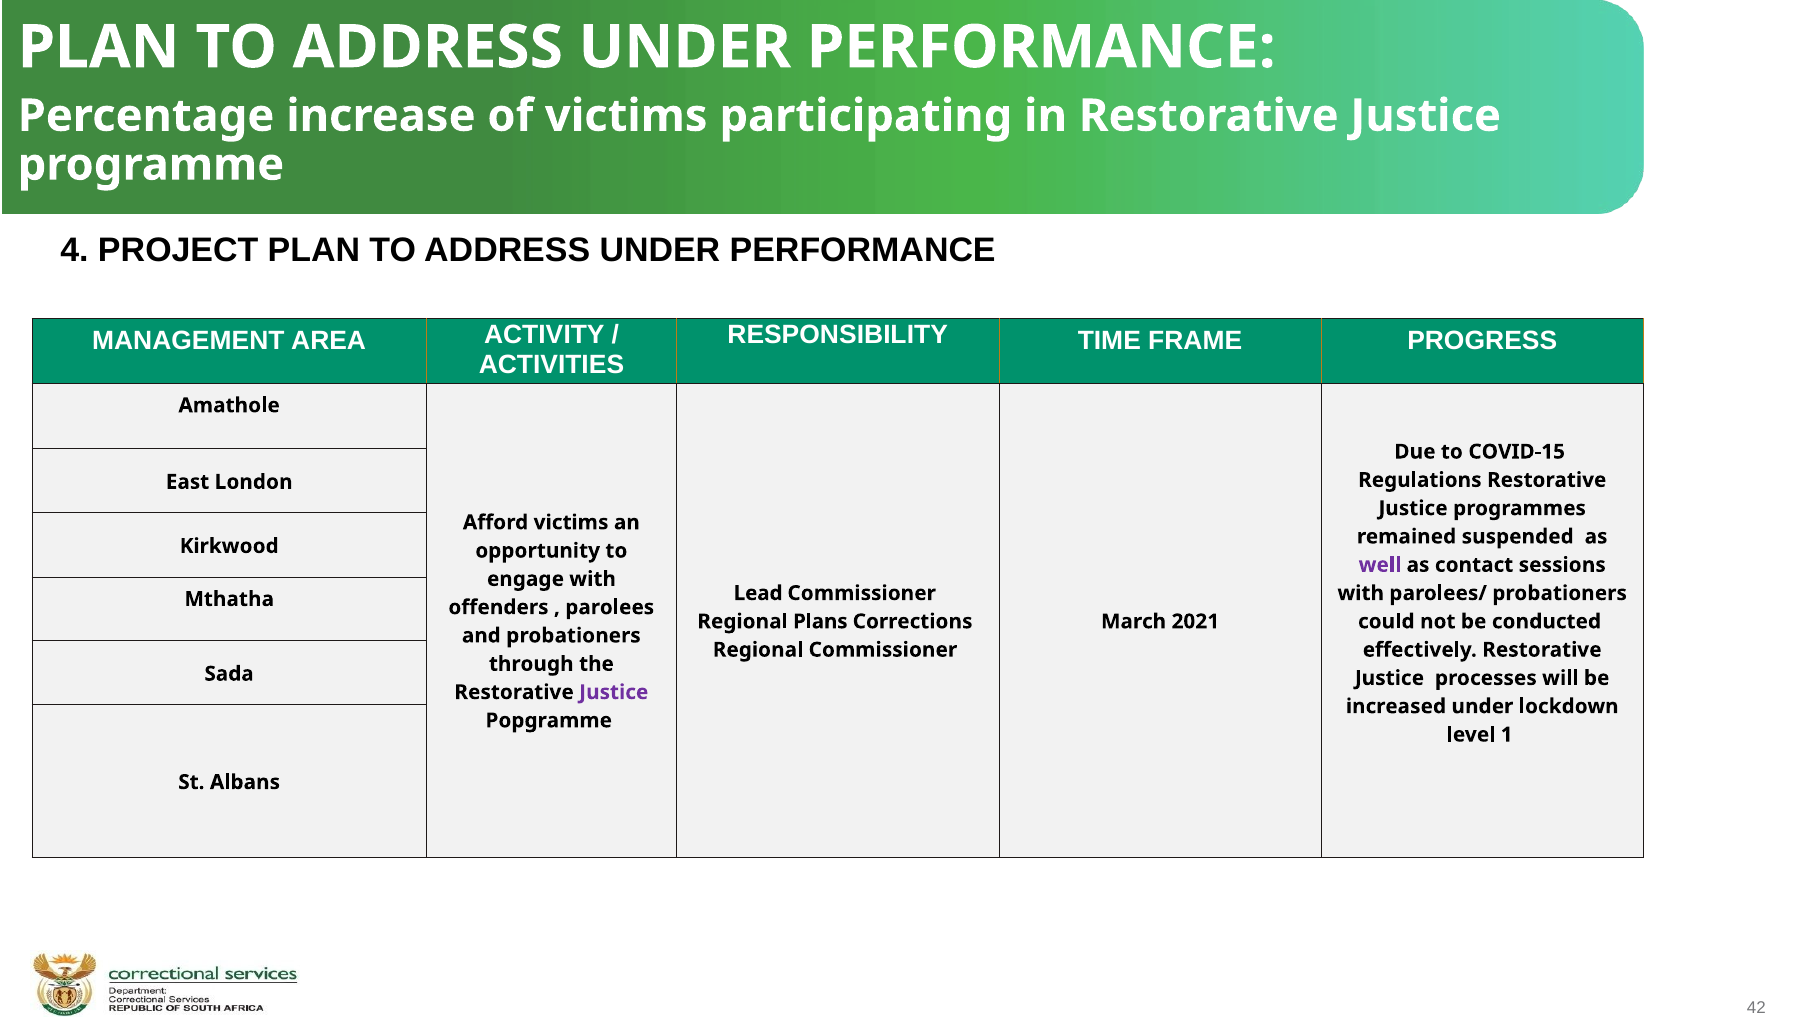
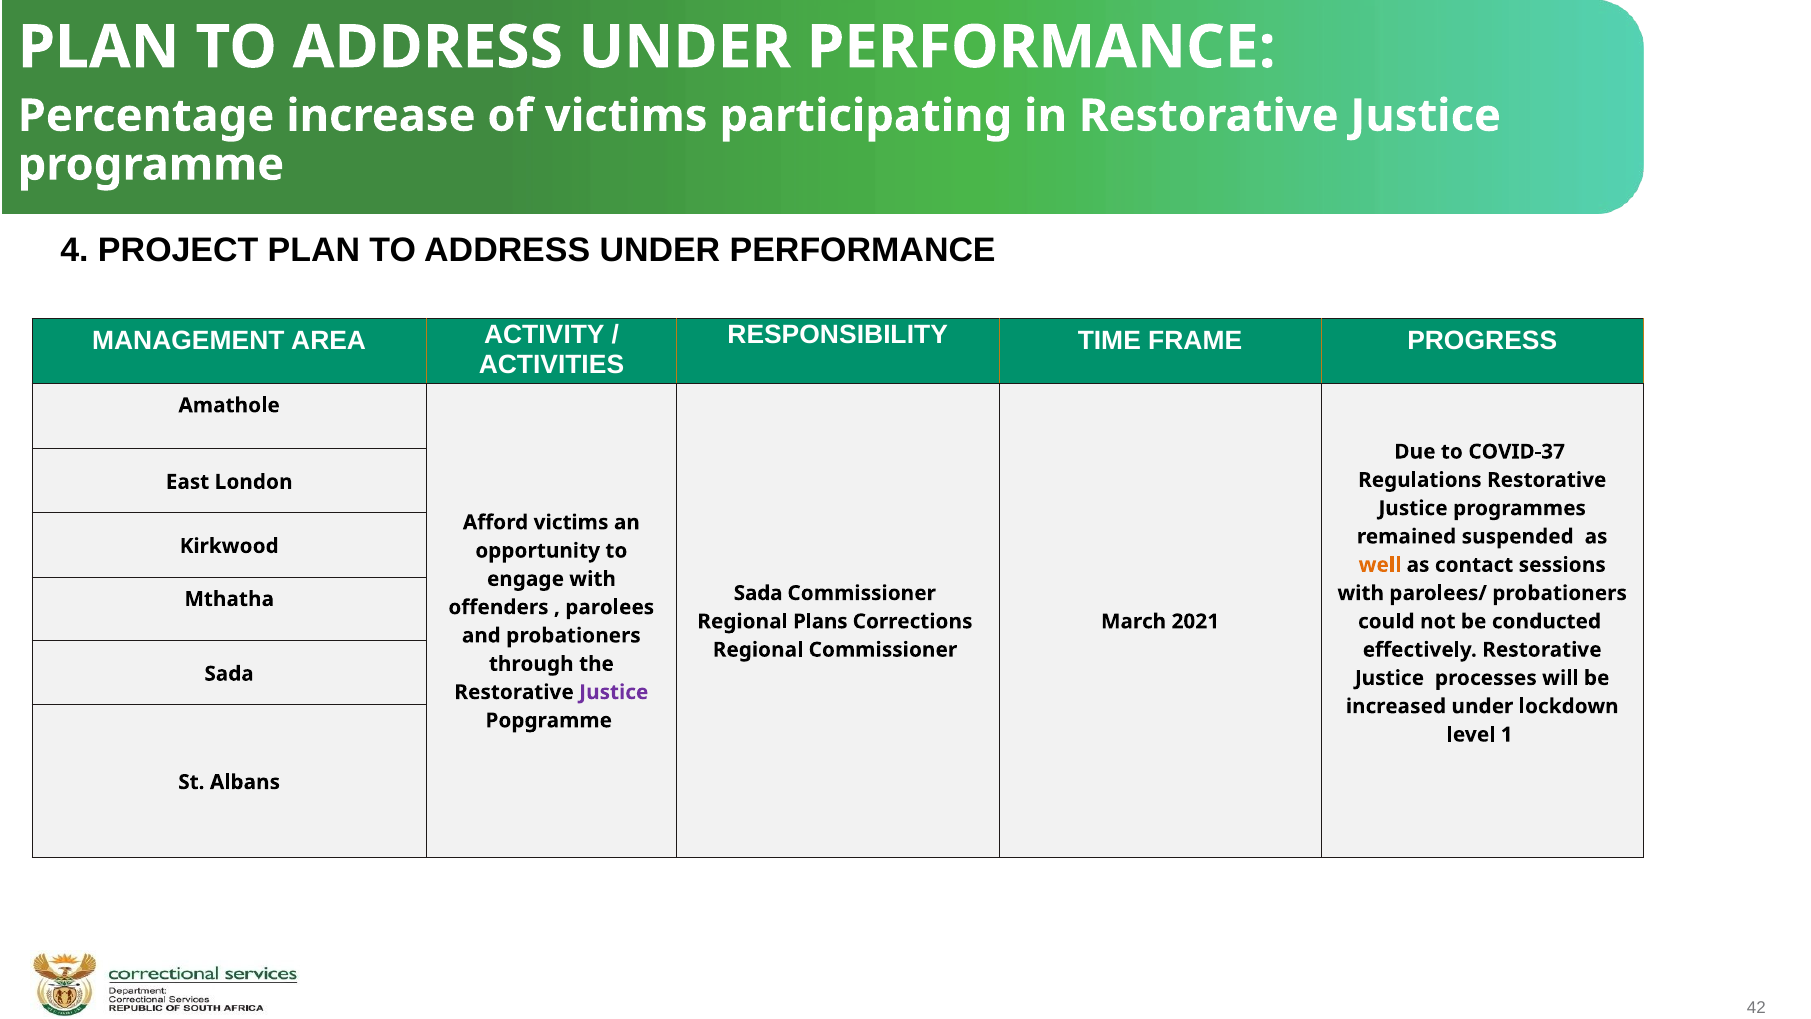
COVID-15: COVID-15 -> COVID-37
well colour: purple -> orange
Lead at (758, 593): Lead -> Sada
